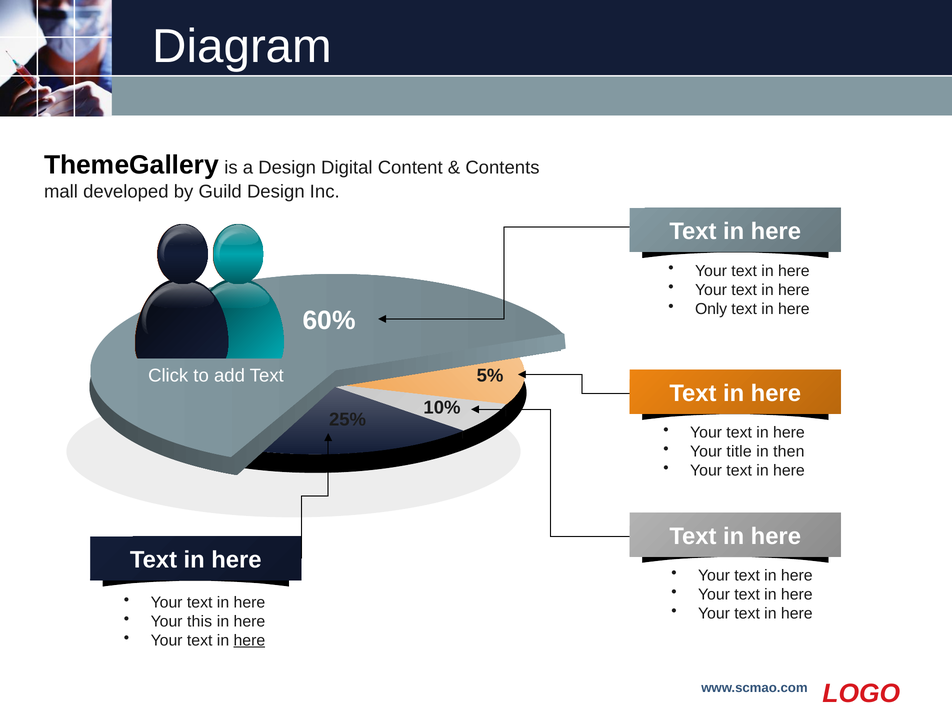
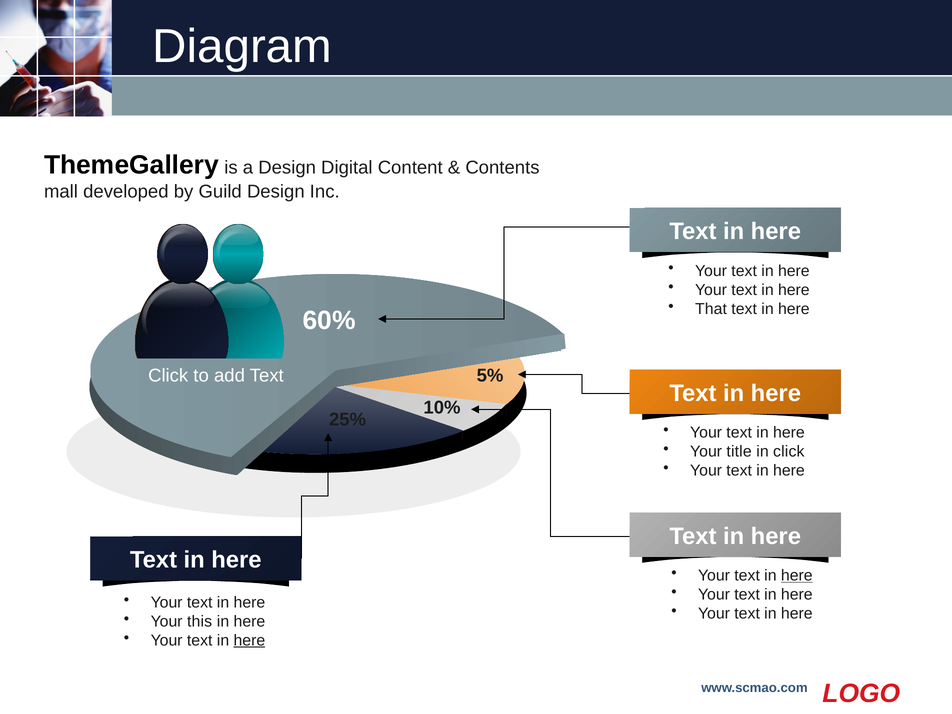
Only: Only -> That
in then: then -> click
here at (797, 575) underline: none -> present
